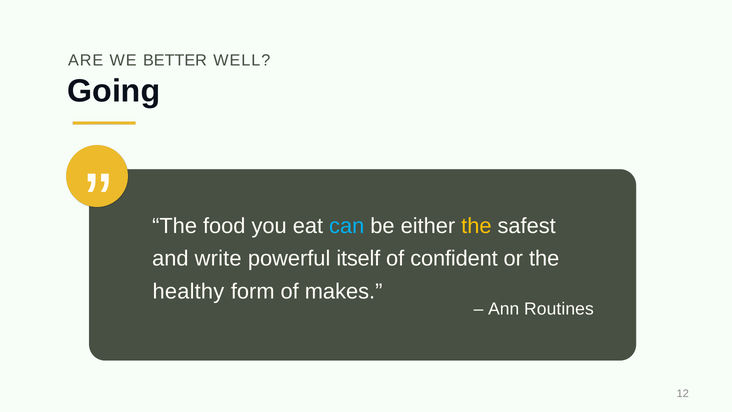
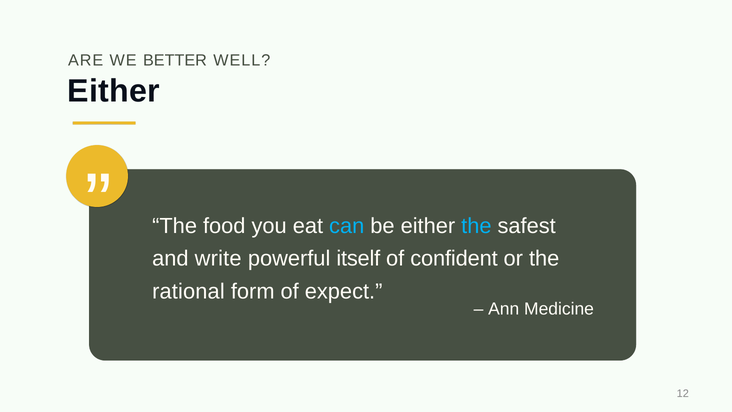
Going at (114, 91): Going -> Either
the at (476, 226) colour: yellow -> light blue
healthy: healthy -> rational
makes: makes -> expect
Routines: Routines -> Medicine
